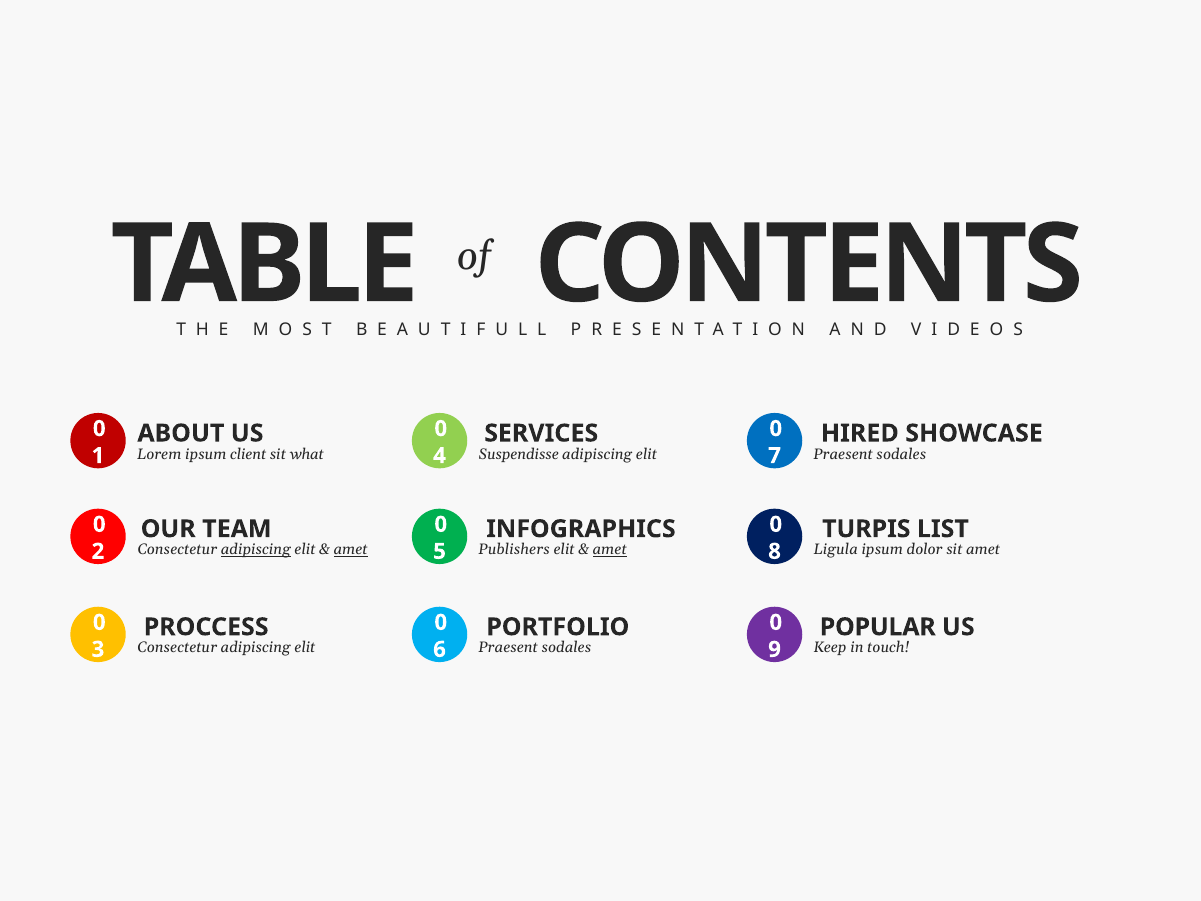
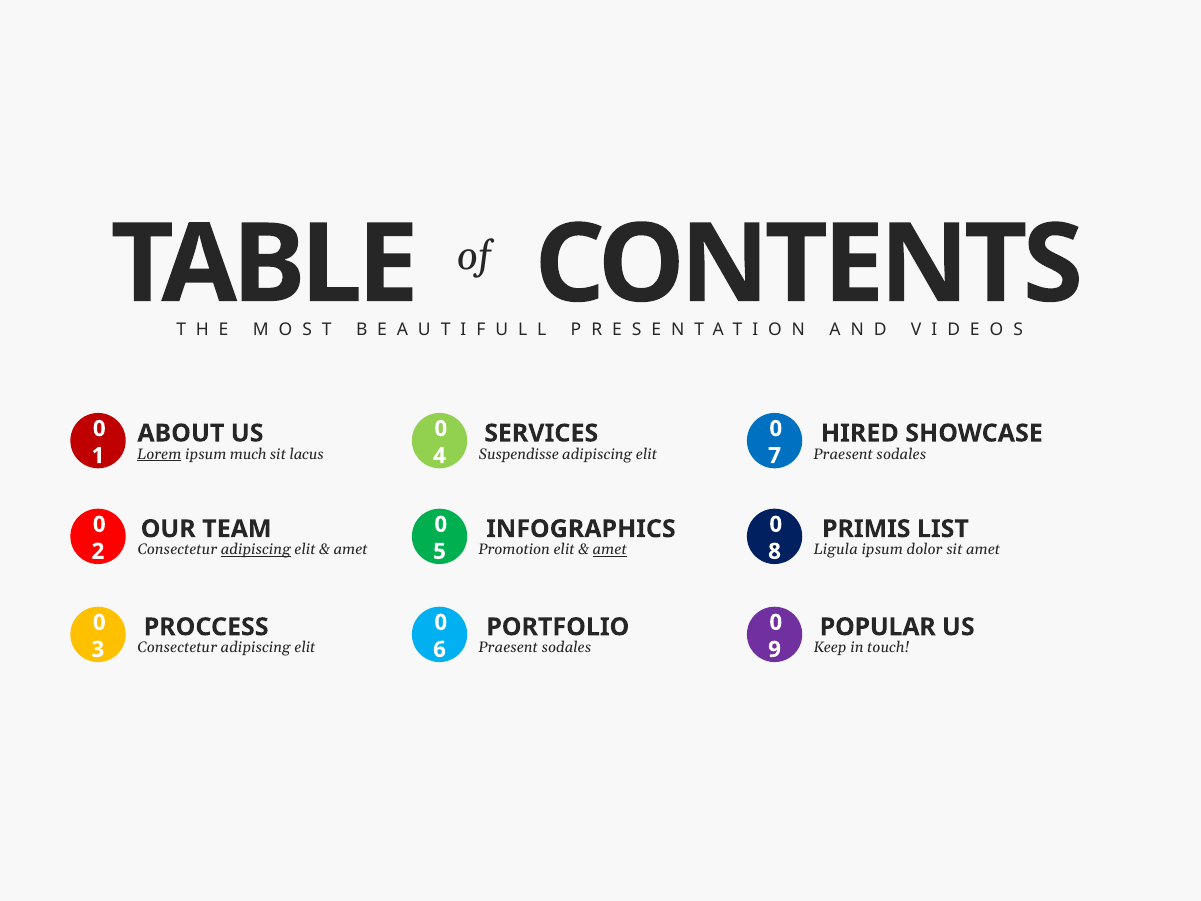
Lorem underline: none -> present
client: client -> much
what: what -> lacus
TURPIS: TURPIS -> PRIMIS
amet at (351, 550) underline: present -> none
Publishers: Publishers -> Promotion
